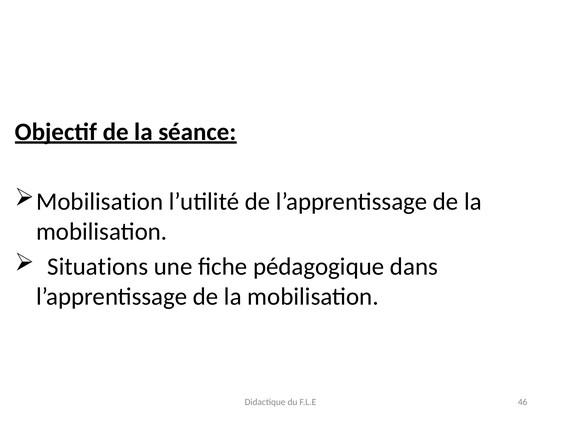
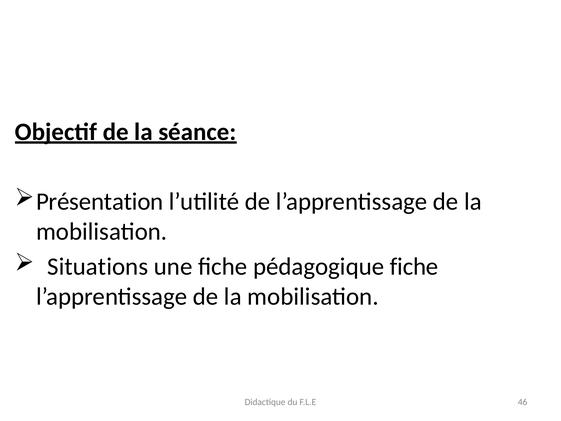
Mobilisation at (100, 202): Mobilisation -> Présentation
pédagogique dans: dans -> fiche
